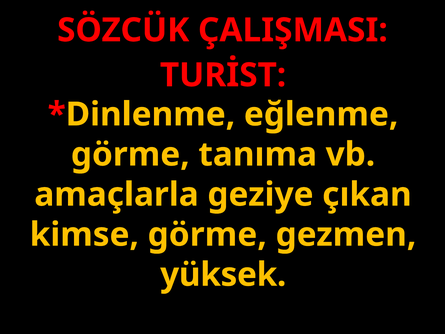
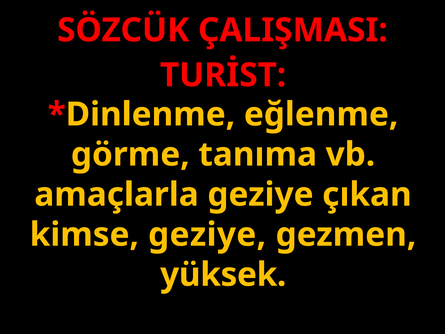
kimse görme: görme -> geziye
